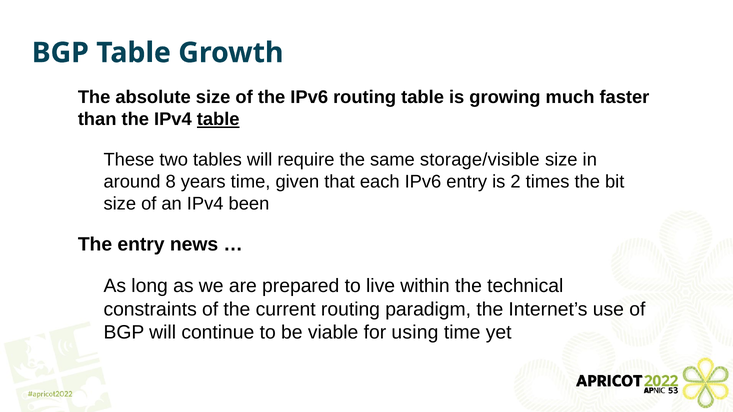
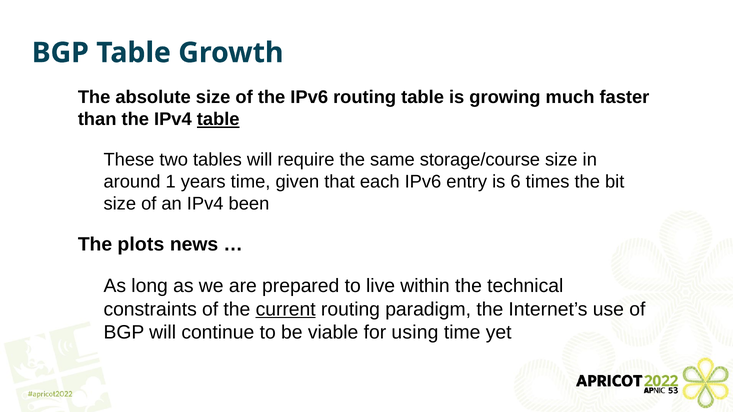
storage/visible: storage/visible -> storage/course
8: 8 -> 1
2: 2 -> 6
The entry: entry -> plots
current underline: none -> present
